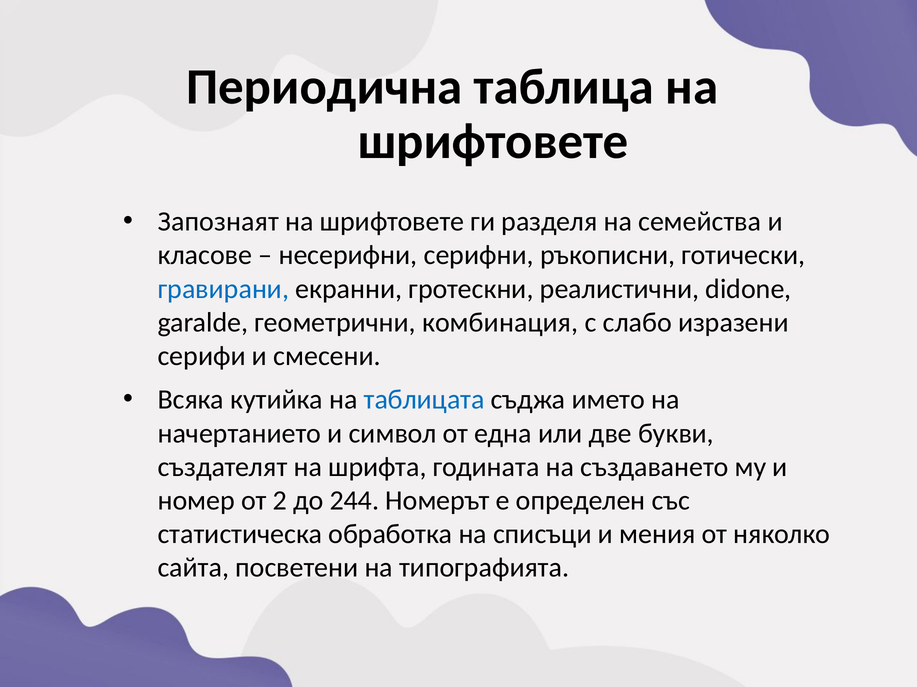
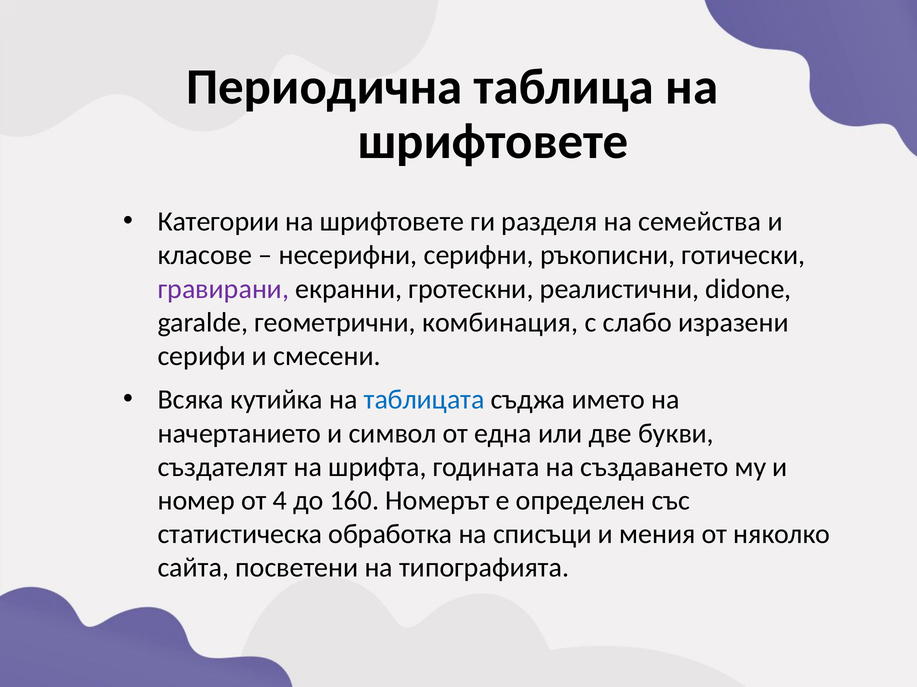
Запознаят: Запознаят -> Категории
гравирани colour: blue -> purple
2: 2 -> 4
244: 244 -> 160
